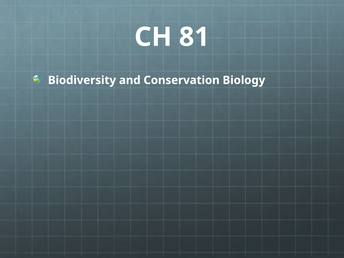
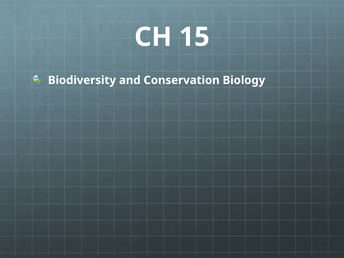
81: 81 -> 15
